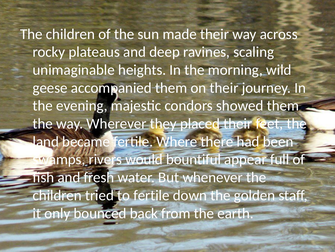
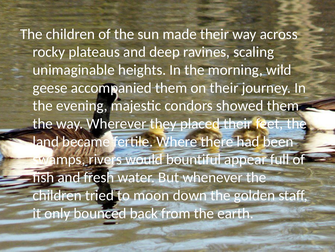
to fertile: fertile -> moon
